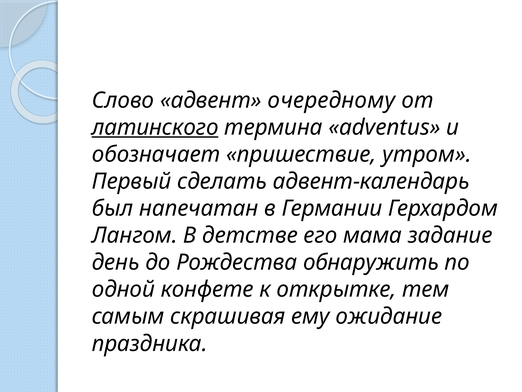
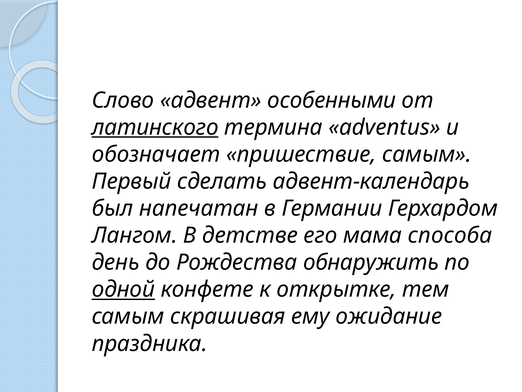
очередному: очередному -> особенными
пришествие утром: утром -> самым
задание: задание -> способа
одной underline: none -> present
